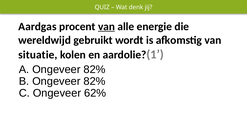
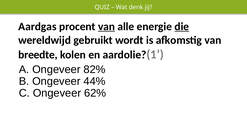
die underline: none -> present
situatie: situatie -> breedte
B Ongeveer 82%: 82% -> 44%
